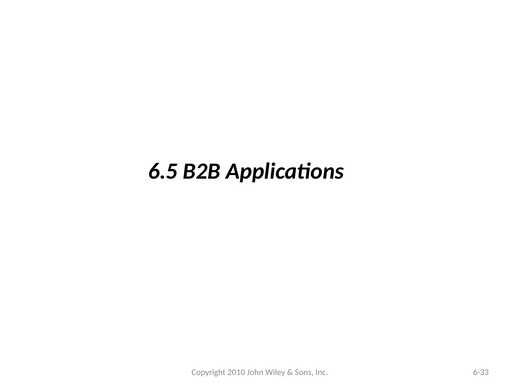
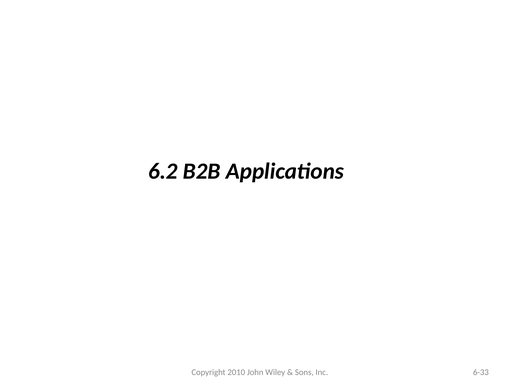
6.5: 6.5 -> 6.2
